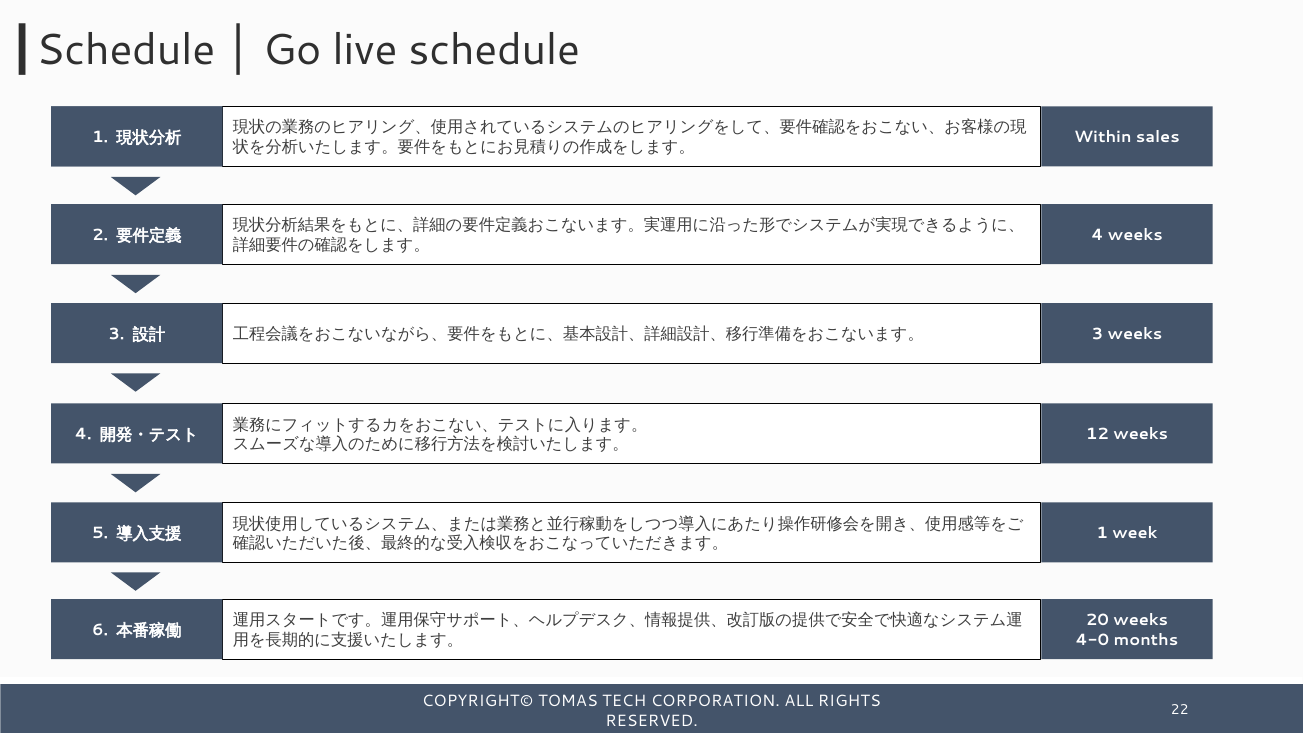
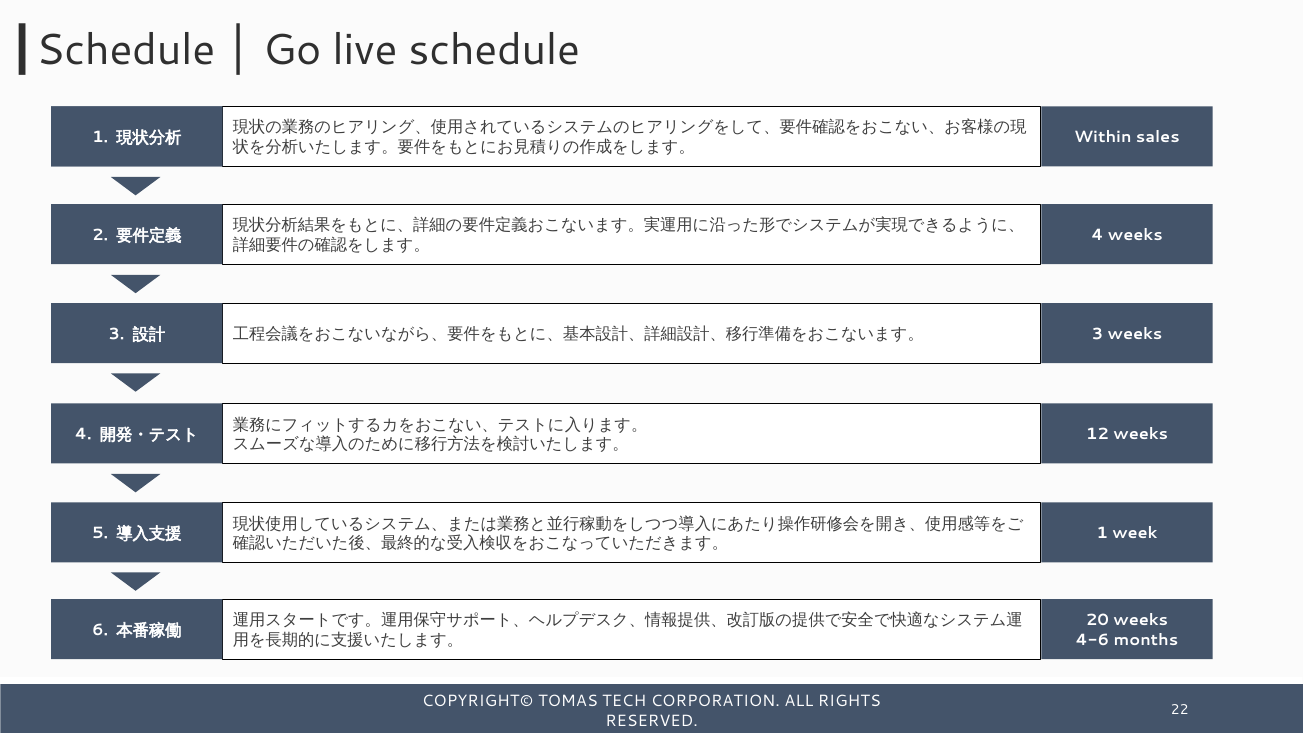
4-0: 4-0 -> 4-6
